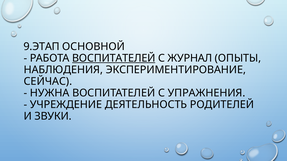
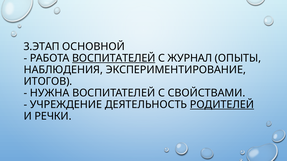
9.ЭТАП: 9.ЭТАП -> 3.ЭТАП
СЕЙЧАС: СЕЙЧАС -> ИТОГОВ
УПРАЖНЕНИЯ: УПРАЖНЕНИЯ -> СВОЙСТВАМИ
РОДИТЕЛЕЙ underline: none -> present
ЗВУКИ: ЗВУКИ -> РЕЧКИ
